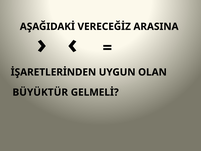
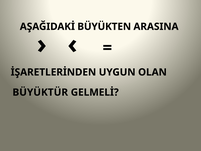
VERECEĞİZ: VERECEĞİZ -> BÜYÜKTEN
